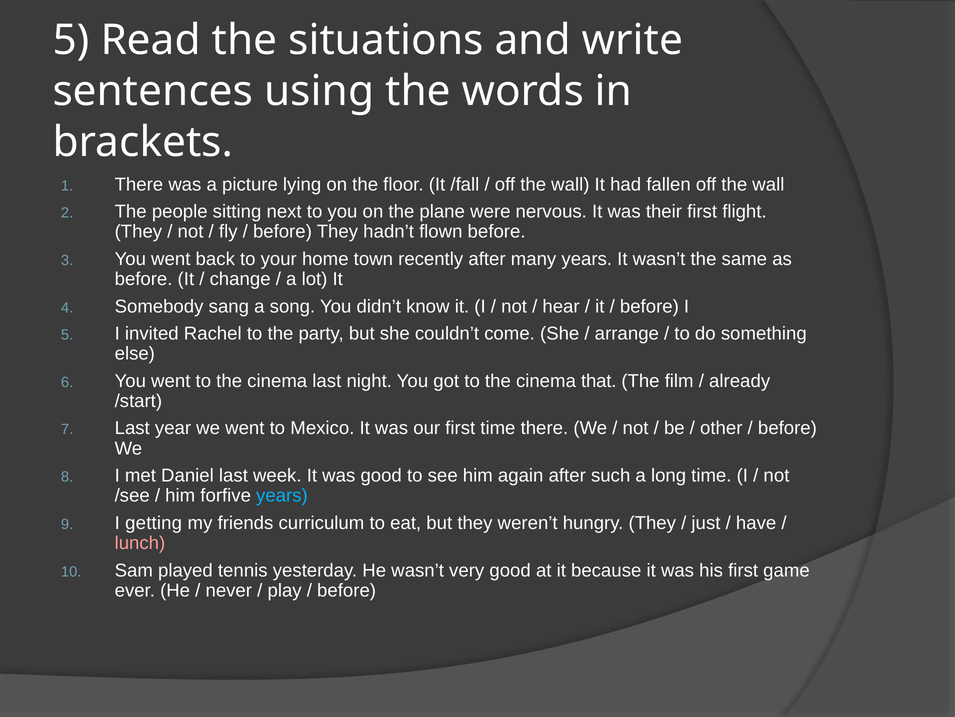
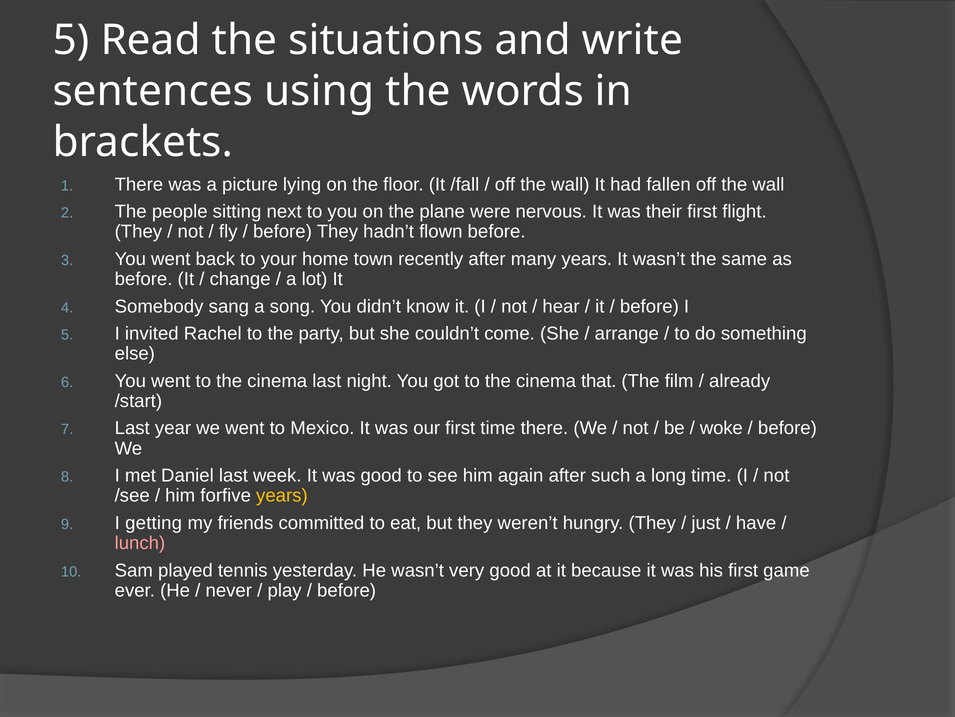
other: other -> woke
years at (282, 495) colour: light blue -> yellow
curriculum: curriculum -> committed
